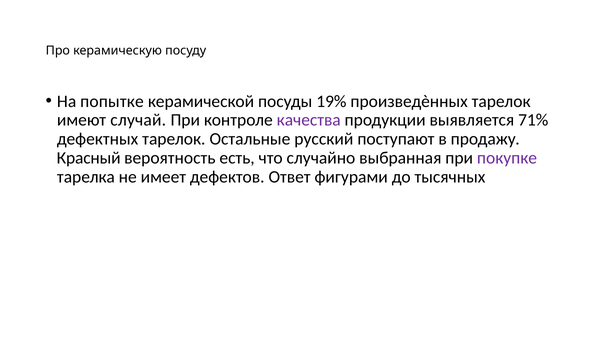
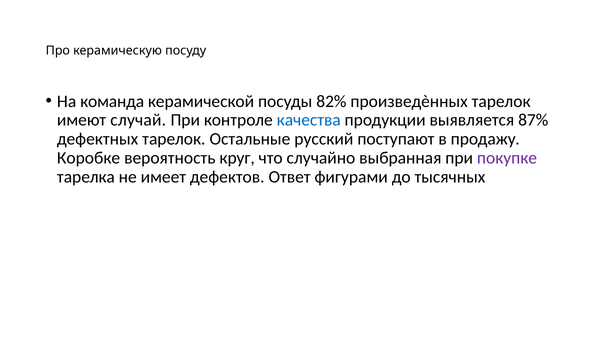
попытке: попытке -> команда
19%: 19% -> 82%
качества colour: purple -> blue
71%: 71% -> 87%
Красный: Красный -> Коробке
есть: есть -> круг
